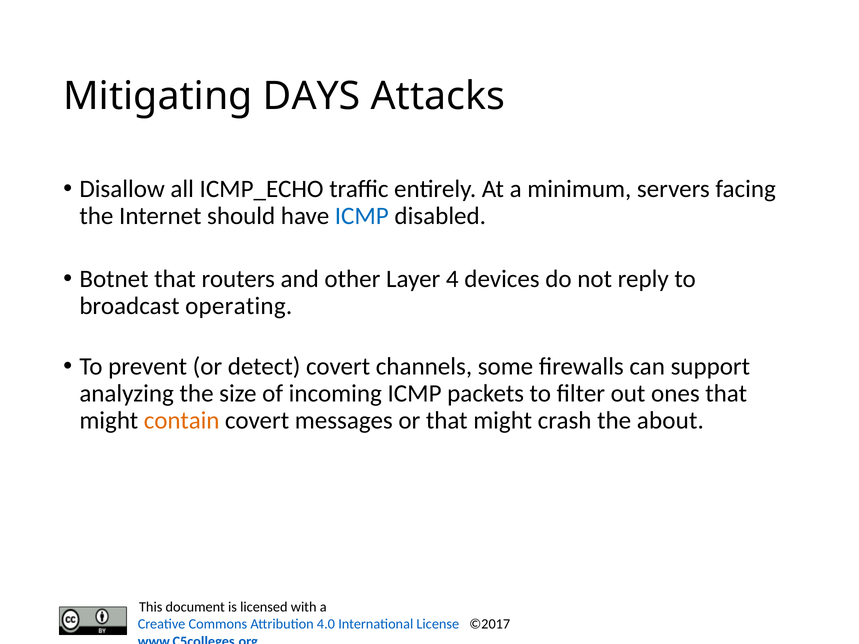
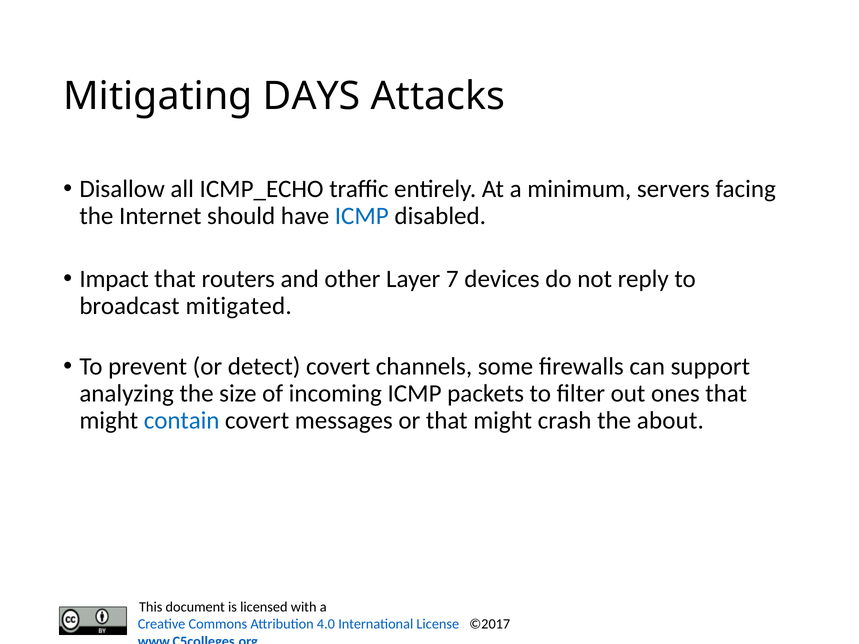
Botnet: Botnet -> Impact
4: 4 -> 7
operating: operating -> mitigated
contain colour: orange -> blue
